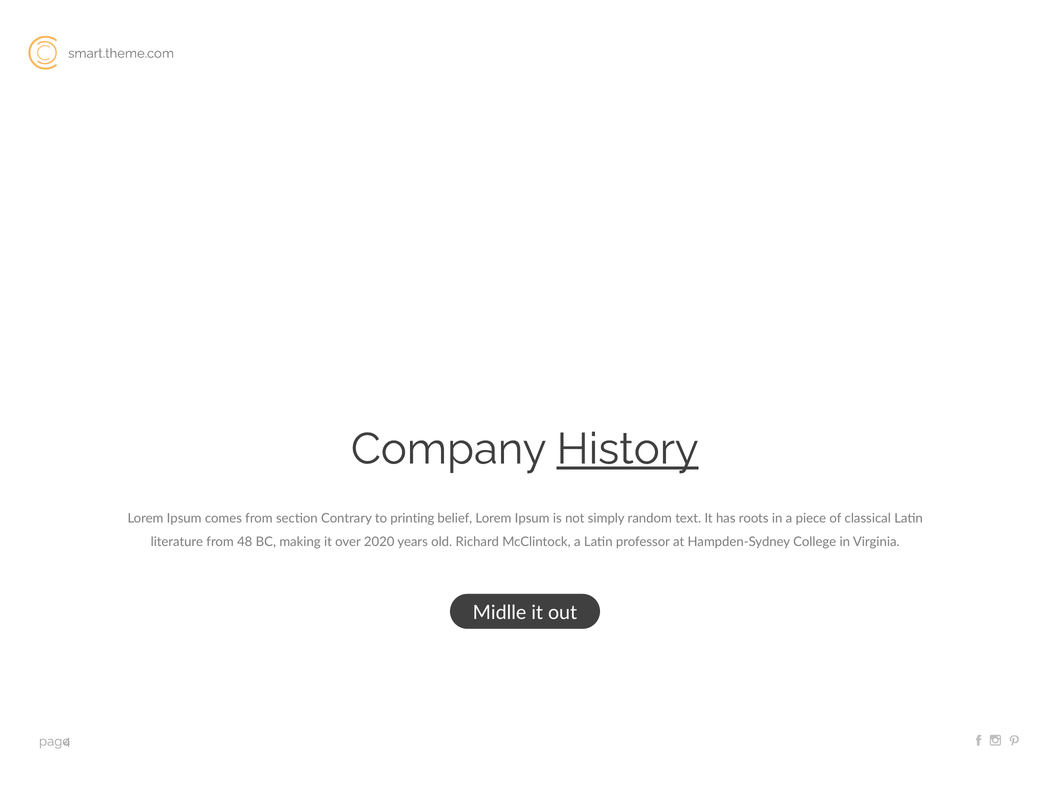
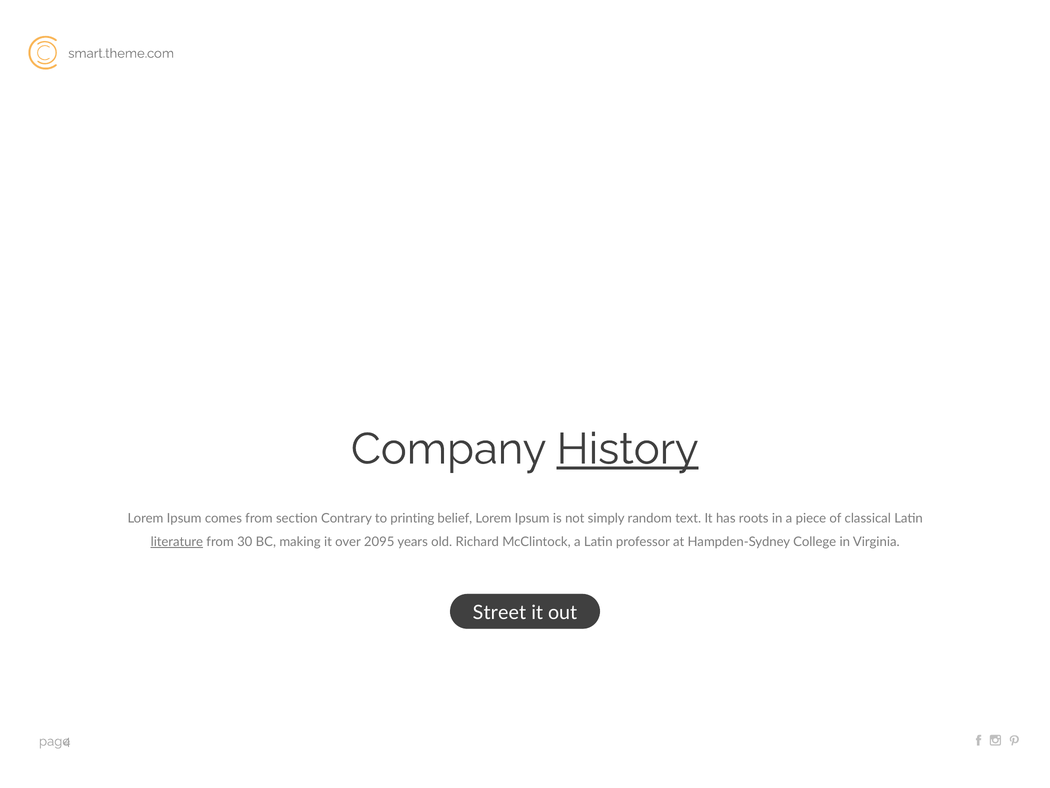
literature underline: none -> present
48: 48 -> 30
2020: 2020 -> 2095
Midlle: Midlle -> Street
